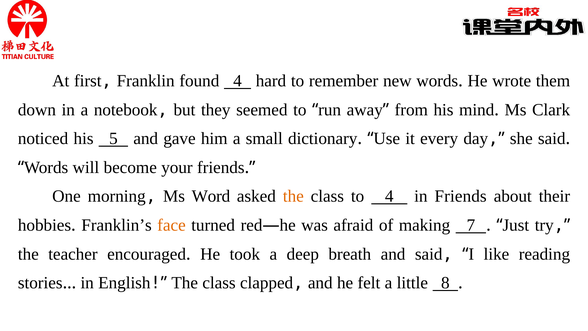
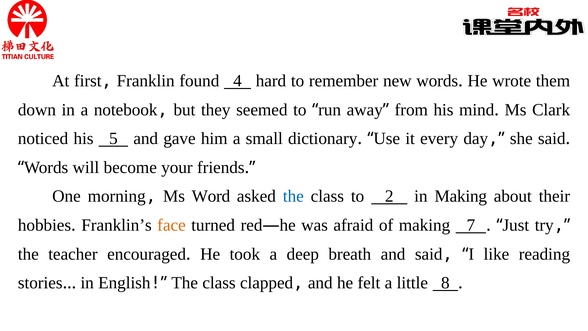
the at (293, 196) colour: orange -> blue
to 4: 4 -> 2
in Friends: Friends -> Making
